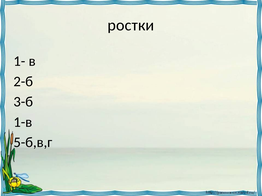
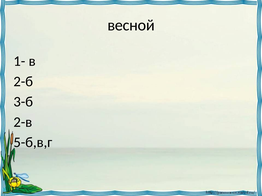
ростки: ростки -> весной
1-в: 1-в -> 2-в
